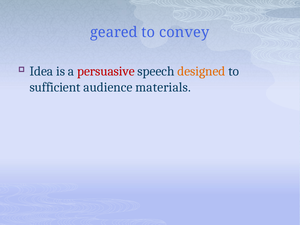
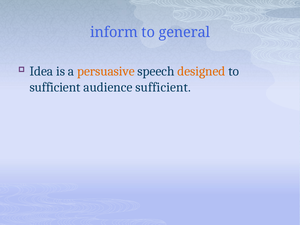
geared: geared -> inform
convey: convey -> general
persuasive colour: red -> orange
audience materials: materials -> sufficient
